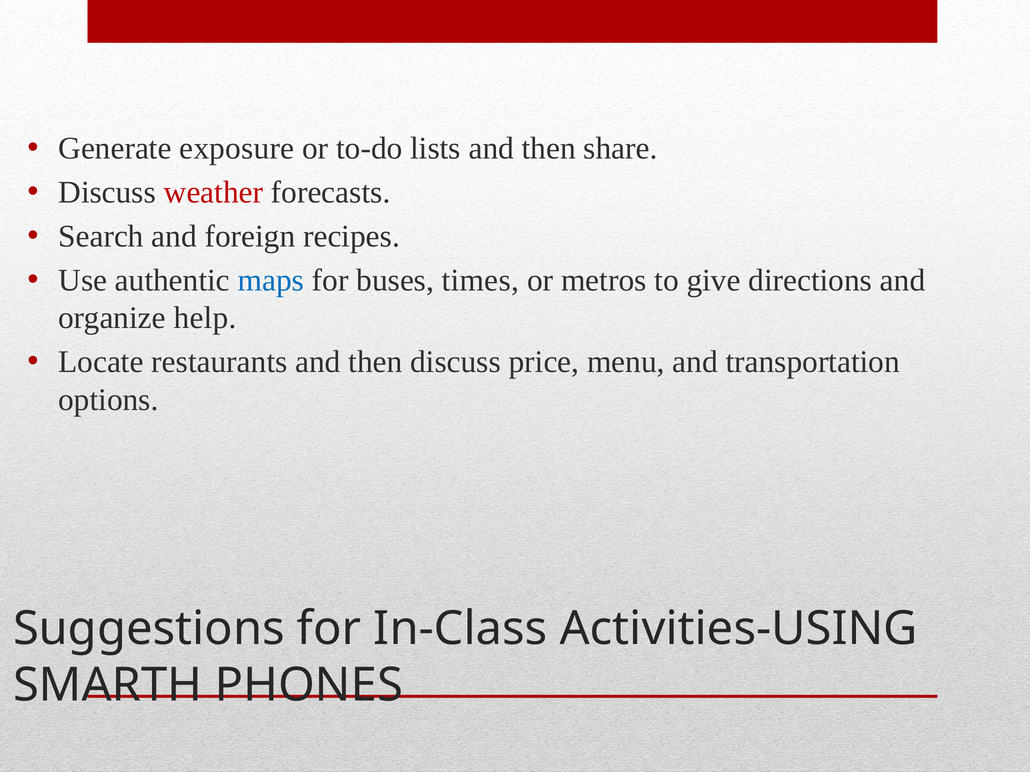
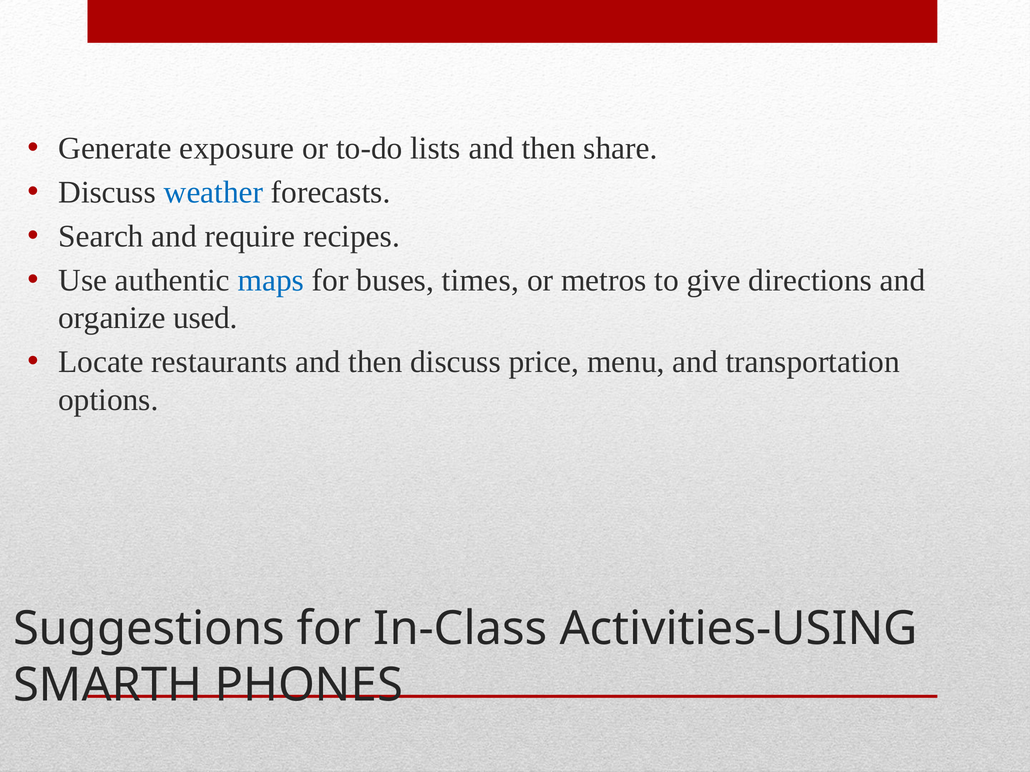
weather colour: red -> blue
foreign: foreign -> require
help: help -> used
